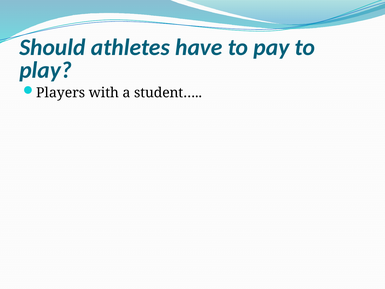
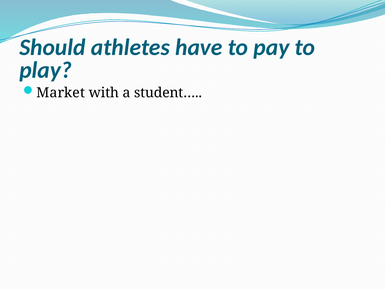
Players: Players -> Market
